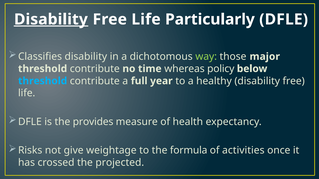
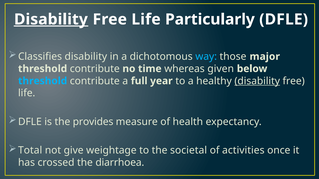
way colour: light green -> light blue
policy: policy -> given
disability at (257, 81) underline: none -> present
Risks: Risks -> Total
formula: formula -> societal
projected: projected -> diarrhoea
